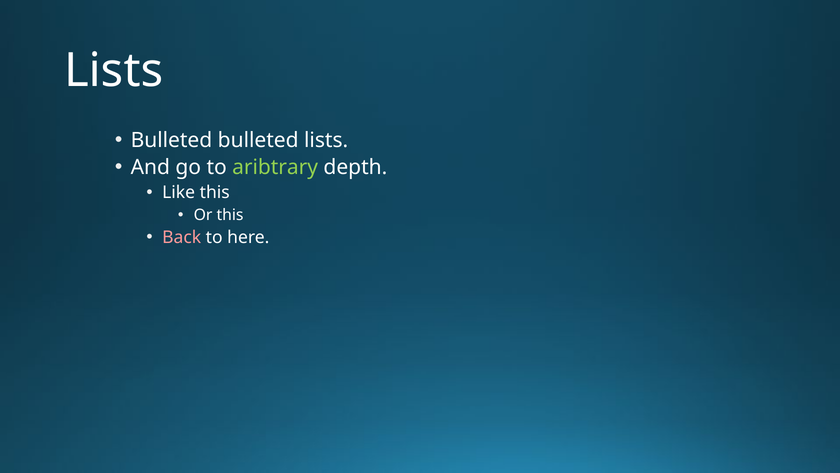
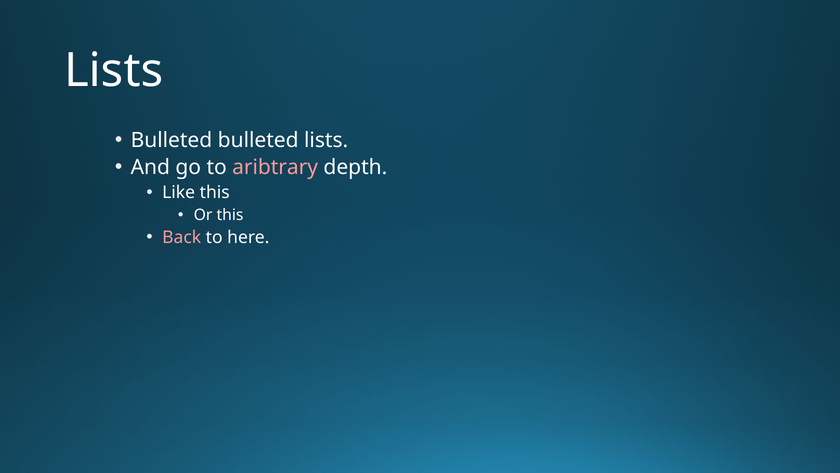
aribtrary colour: light green -> pink
